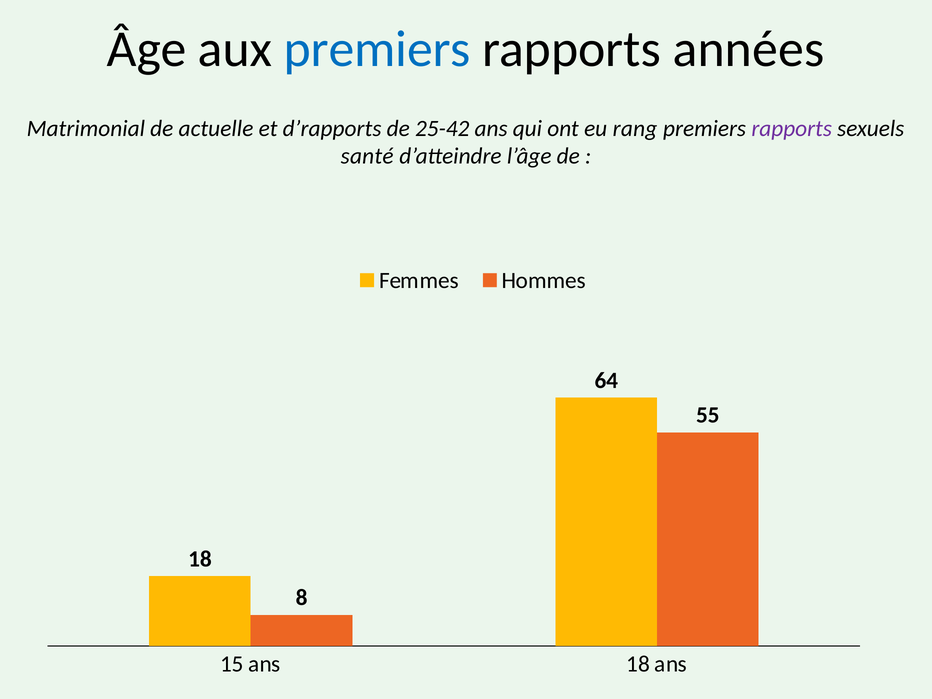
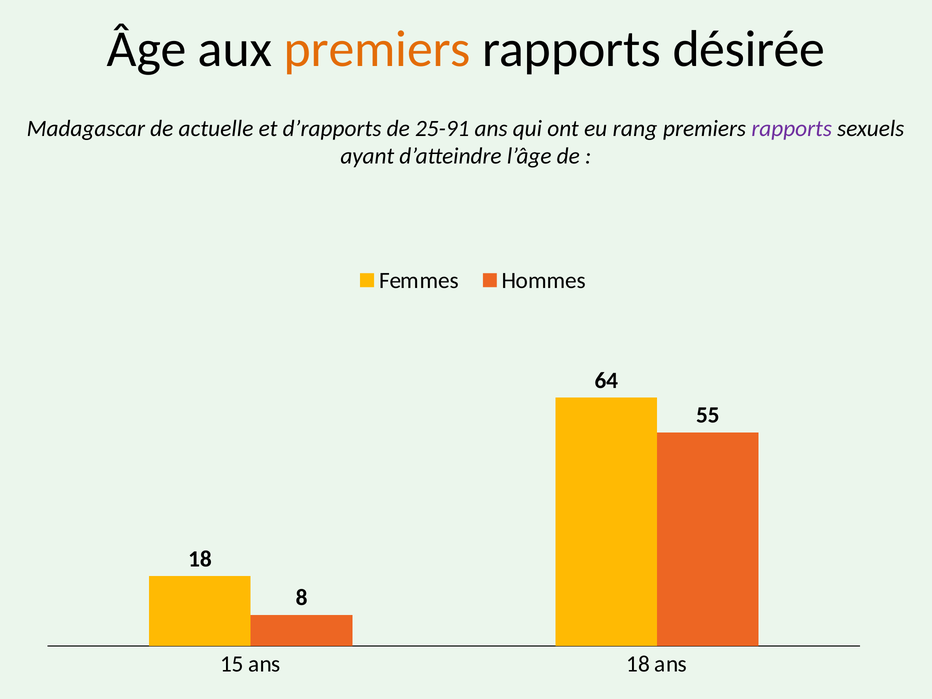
premiers at (377, 49) colour: blue -> orange
années: années -> désirée
Matrimonial: Matrimonial -> Madagascar
25-42: 25-42 -> 25-91
santé: santé -> ayant
